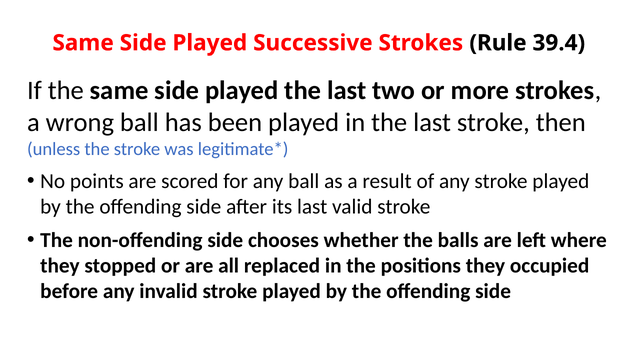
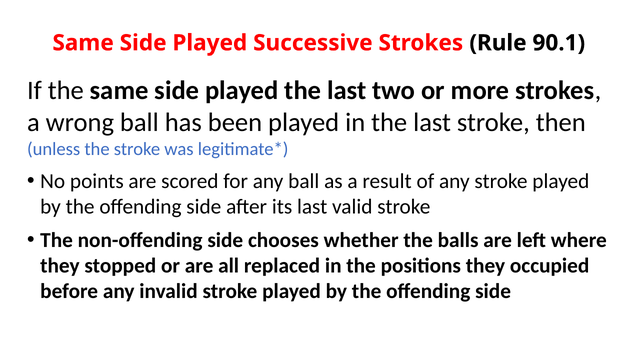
39.4: 39.4 -> 90.1
